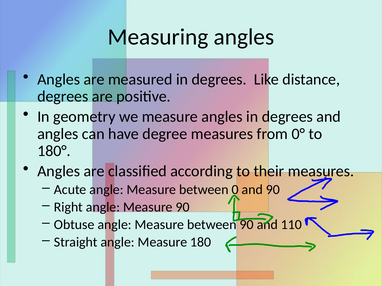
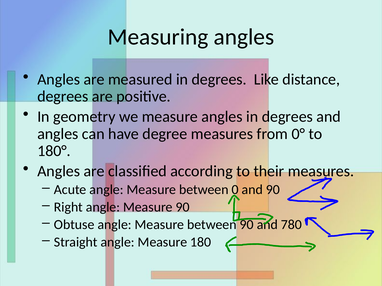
110: 110 -> 780
